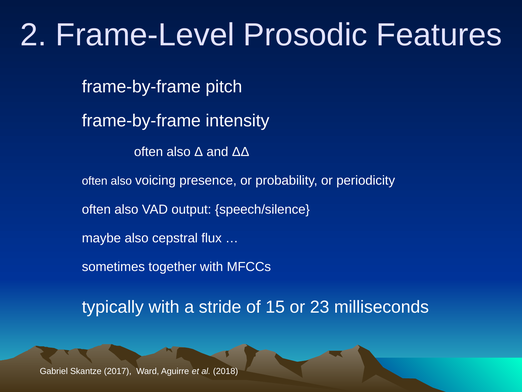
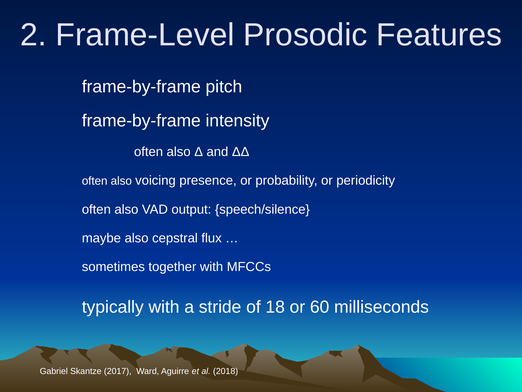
15: 15 -> 18
23: 23 -> 60
